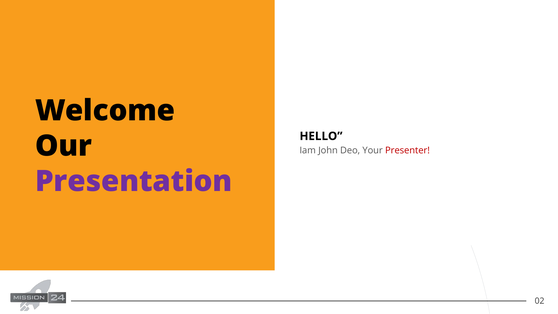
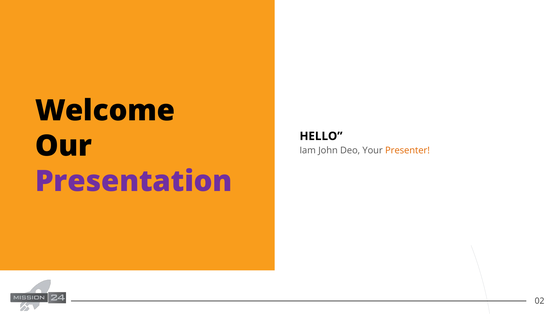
Presenter colour: red -> orange
